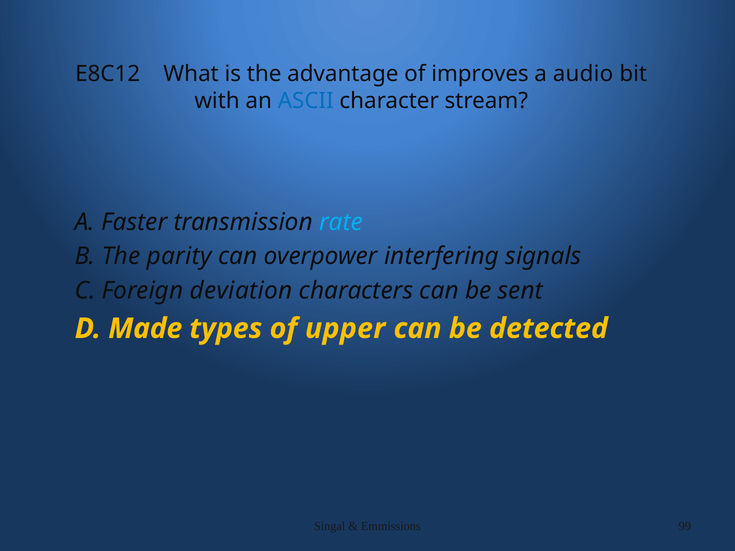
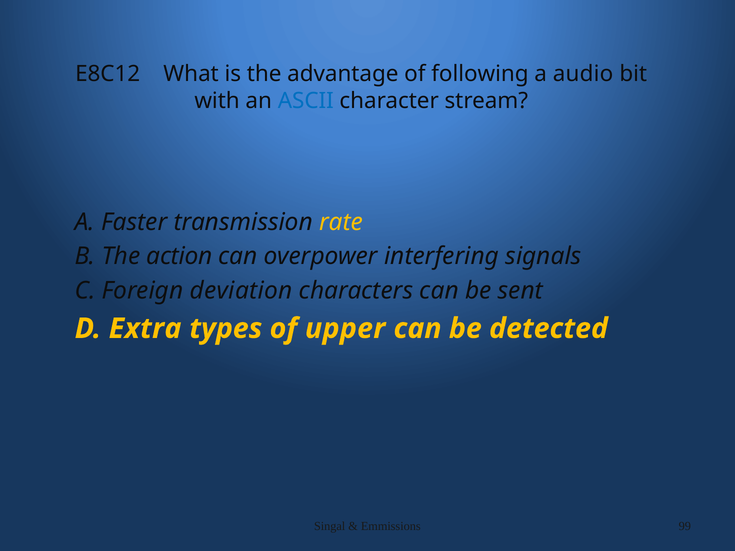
improves: improves -> following
rate colour: light blue -> yellow
parity: parity -> action
Made: Made -> Extra
